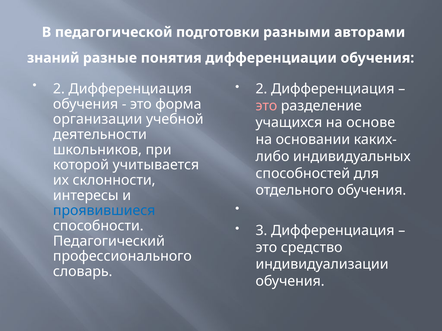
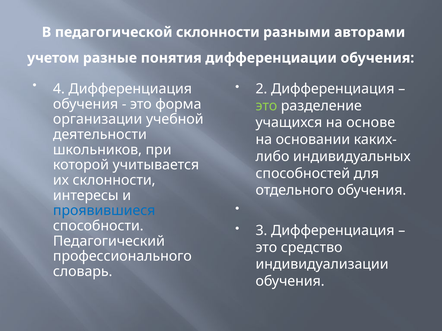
педагогической подготовки: подготовки -> склонности
знаний: знаний -> учетом
2 at (59, 89): 2 -> 4
это at (266, 106) colour: pink -> light green
